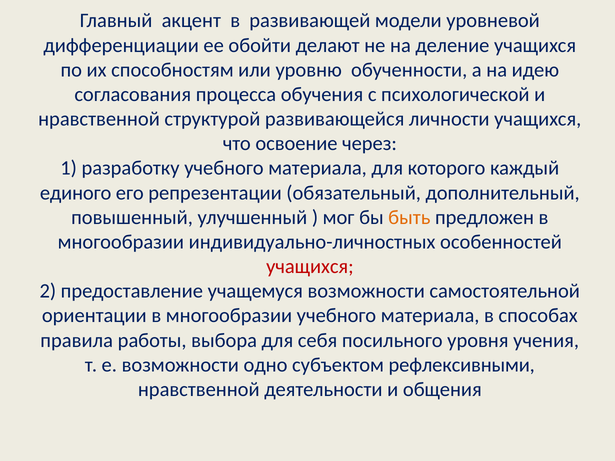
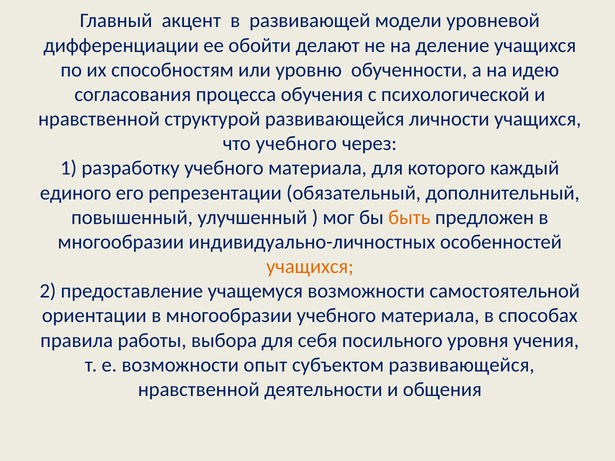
что освоение: освоение -> учебного
учащихся at (310, 267) colour: red -> orange
одно: одно -> опыт
субъектом рефлексивными: рефлексивными -> развивающейся
